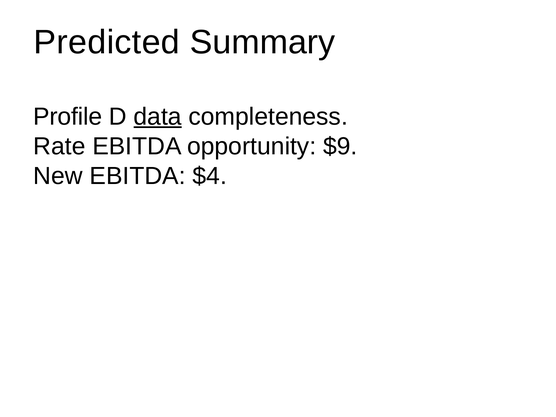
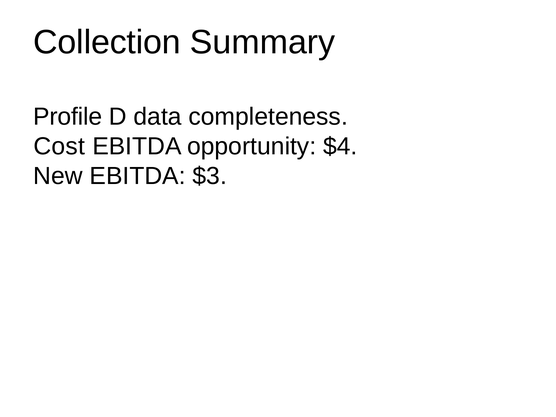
Predicted: Predicted -> Collection
data underline: present -> none
Rate: Rate -> Cost
$9: $9 -> $4
$4: $4 -> $3
